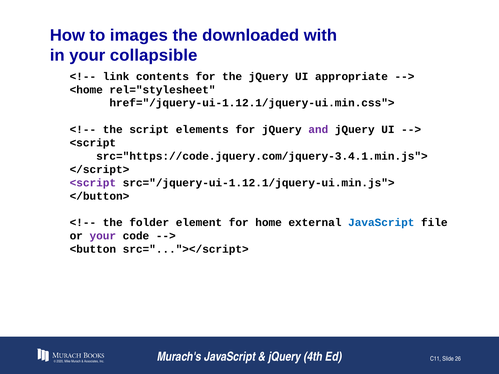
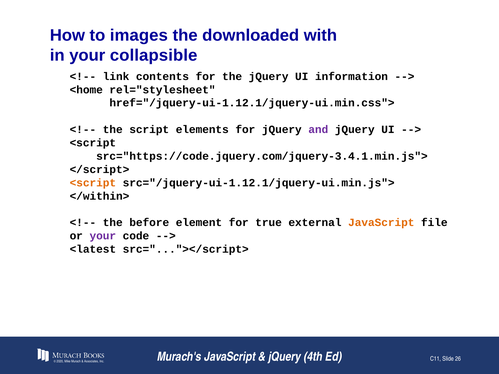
appropriate: appropriate -> information
<script at (93, 183) colour: purple -> orange
</button>: </button> -> </within>
folder: folder -> before
home: home -> true
JavaScript at (381, 223) colour: blue -> orange
<button: <button -> <latest
